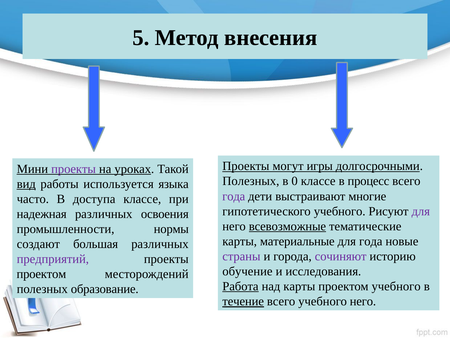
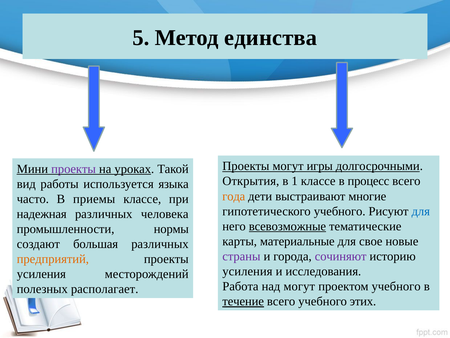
внесения: внесения -> единства
Полезных at (251, 181): Полезных -> Открытия
0: 0 -> 1
вид underline: present -> none
года at (234, 196) colour: purple -> orange
доступа: доступа -> приемы
для at (421, 211) colour: purple -> blue
освоения: освоения -> человека
для года: года -> свое
предприятий colour: purple -> orange
обучение at (247, 271): обучение -> усиления
проектом at (41, 274): проектом -> усиления
Работа underline: present -> none
над карты: карты -> могут
образование: образование -> располагает
учебного него: него -> этих
